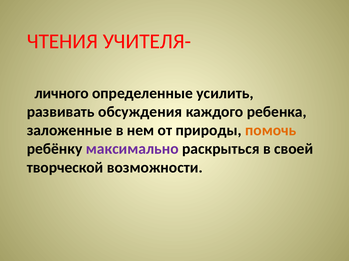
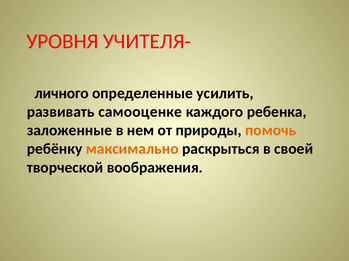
ЧТЕНИЯ: ЧТЕНИЯ -> УРОВНЯ
обсуждения: обсуждения -> самооценке
максимально colour: purple -> orange
возможности: возможности -> воображения
